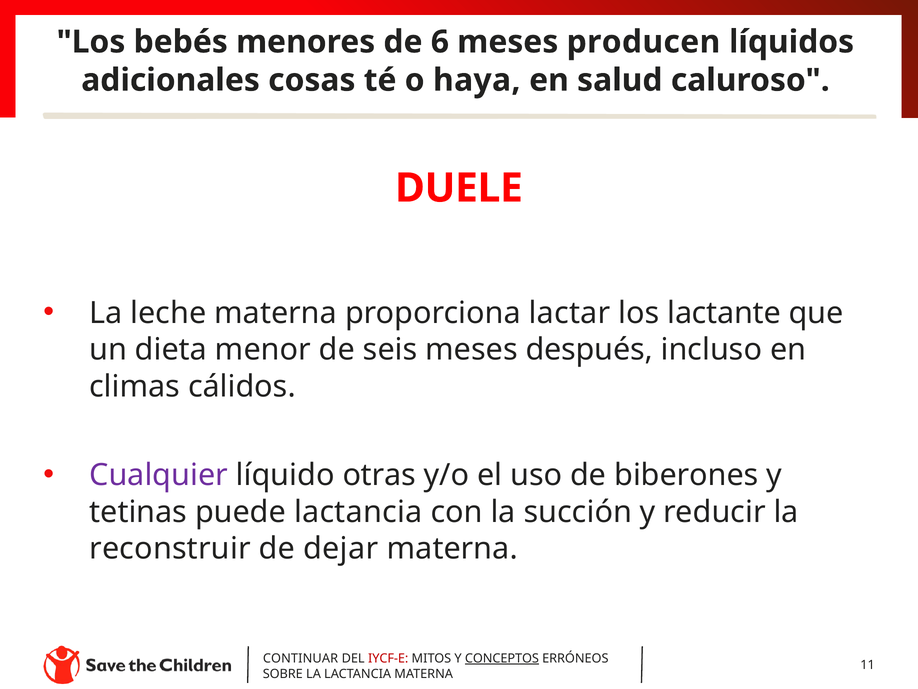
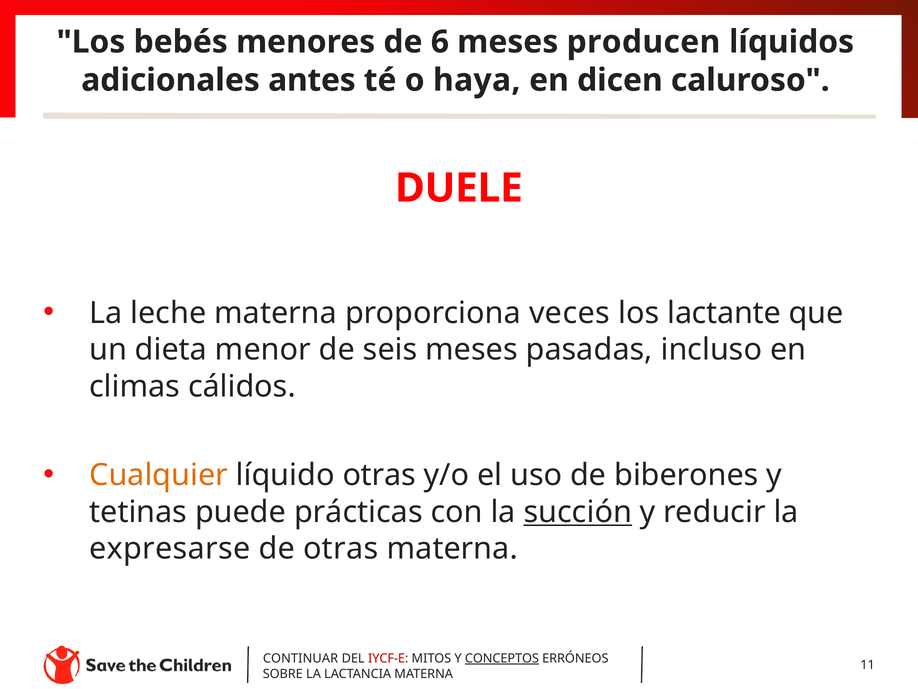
cosas: cosas -> antes
salud: salud -> dicen
lactar: lactar -> veces
después: después -> pasadas
Cualquier colour: purple -> orange
puede lactancia: lactancia -> prácticas
succión underline: none -> present
reconstruir: reconstruir -> expresarse
de dejar: dejar -> otras
